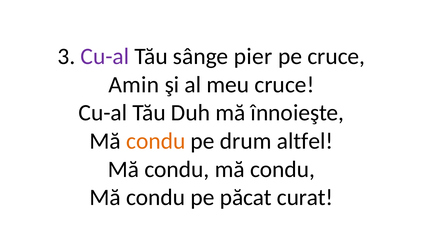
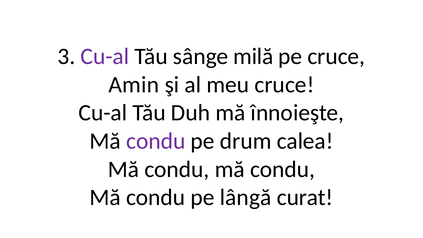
pier: pier -> milă
condu at (156, 141) colour: orange -> purple
altfel: altfel -> calea
păcat: păcat -> lângă
